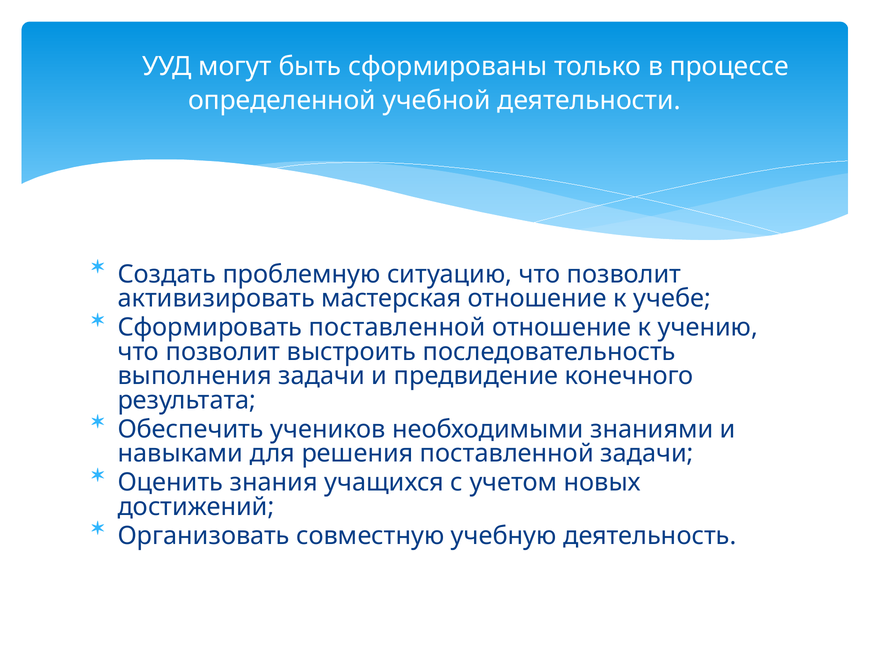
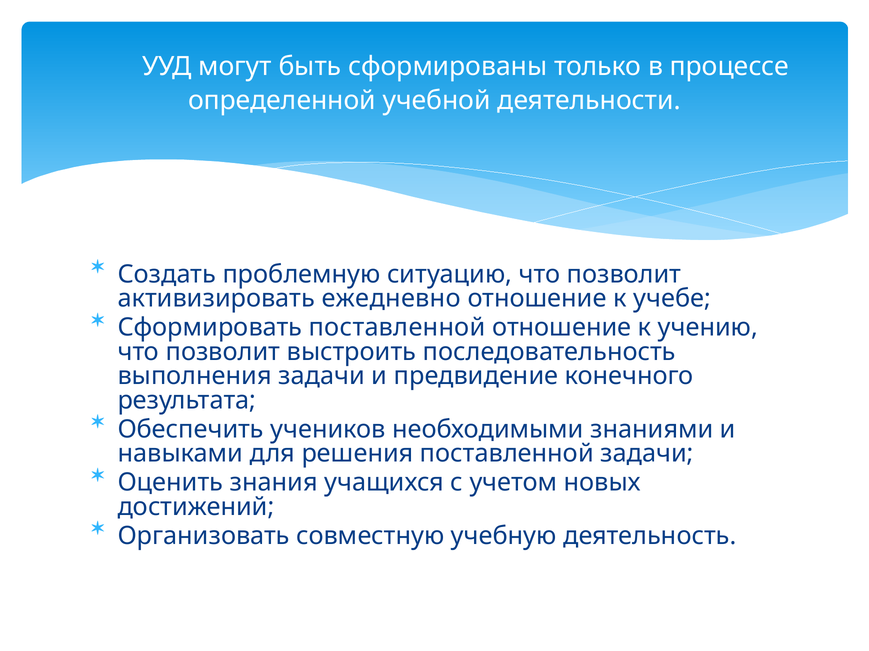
мастерская: мастерская -> ежедневно
